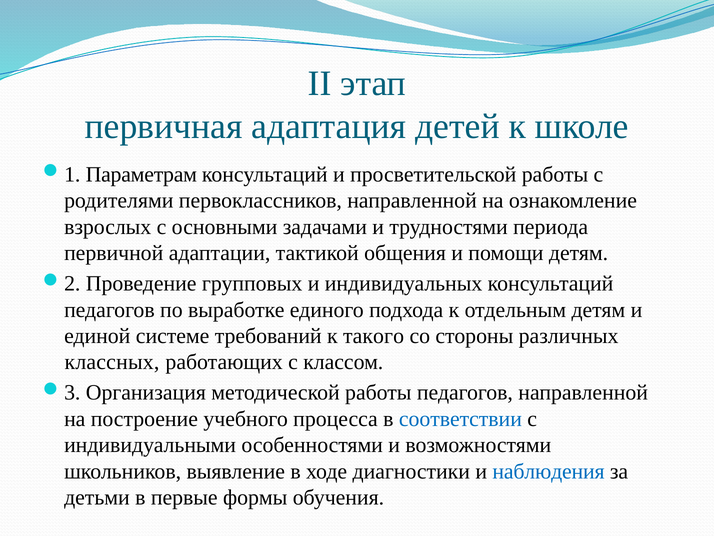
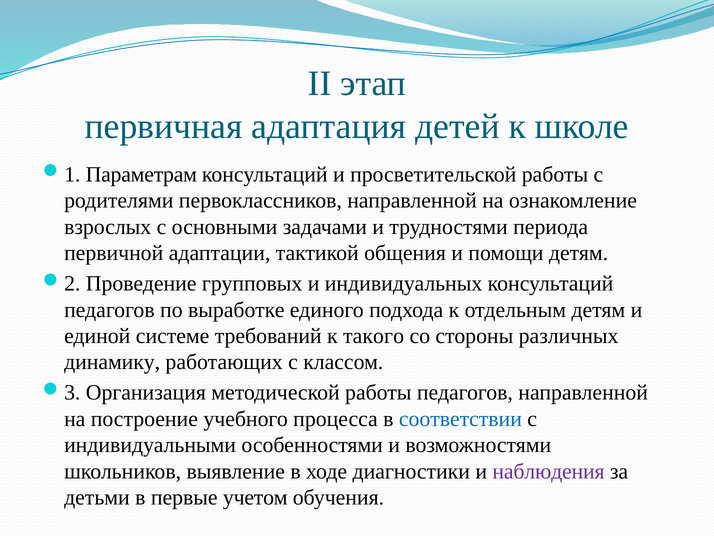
классных: классных -> динамику
наблюдения colour: blue -> purple
формы: формы -> учетом
